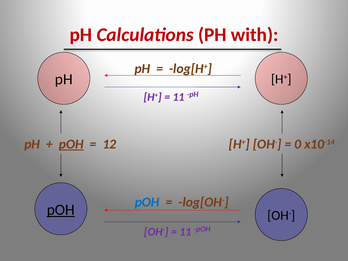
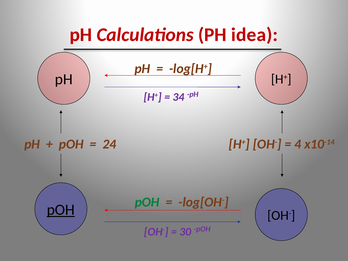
with: with -> idea
11 at (178, 97): 11 -> 34
pOH at (71, 144) underline: present -> none
12: 12 -> 24
0: 0 -> 4
pOH at (147, 202) colour: blue -> green
11 at (185, 232): 11 -> 30
